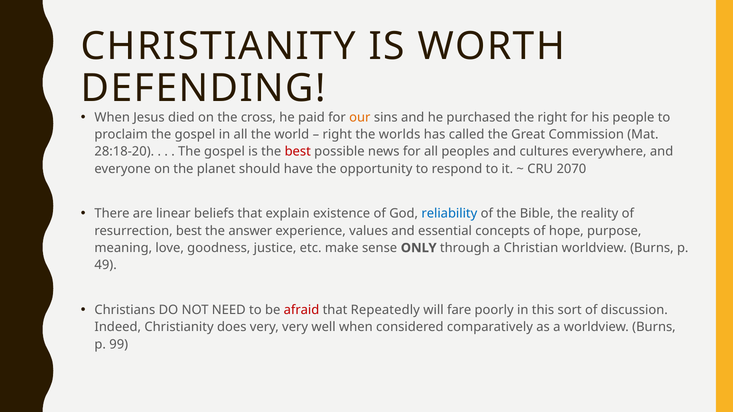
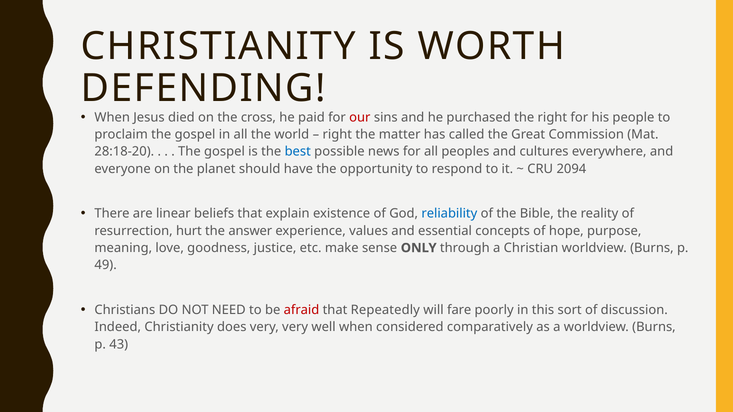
our colour: orange -> red
worlds: worlds -> matter
best at (298, 152) colour: red -> blue
2070: 2070 -> 2094
resurrection best: best -> hurt
99: 99 -> 43
